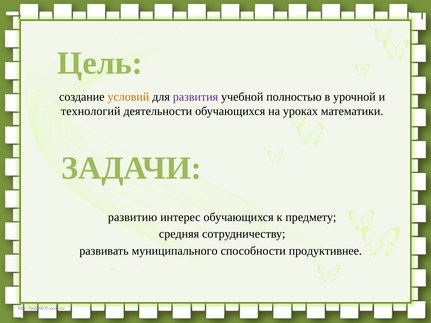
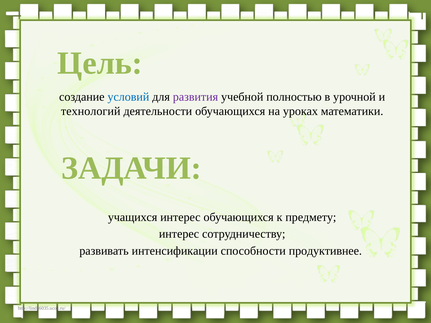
условий colour: orange -> blue
развитию: развитию -> учащихся
средняя at (179, 234): средняя -> интерес
муниципального: муниципального -> интенсификации
